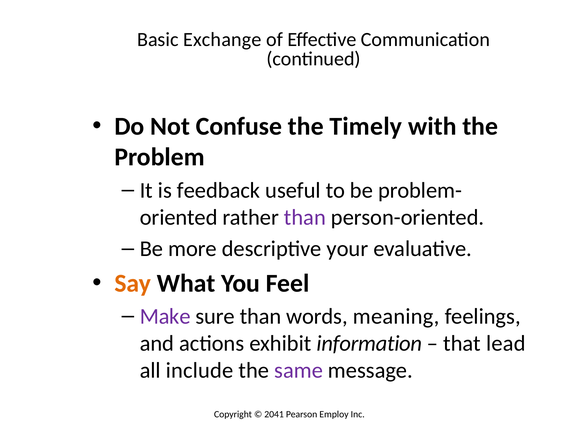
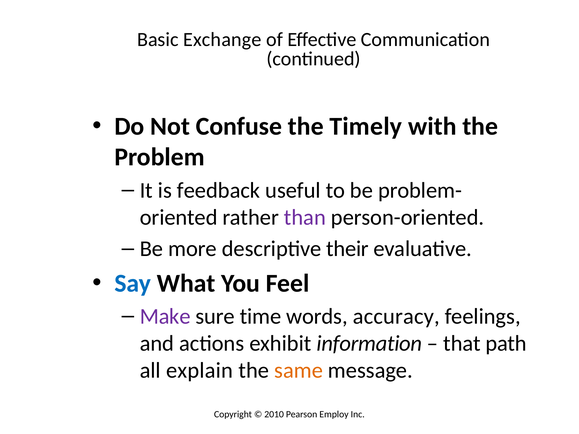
your: your -> their
Say colour: orange -> blue
sure than: than -> time
meaning: meaning -> accuracy
lead: lead -> path
include: include -> explain
same colour: purple -> orange
2041: 2041 -> 2010
